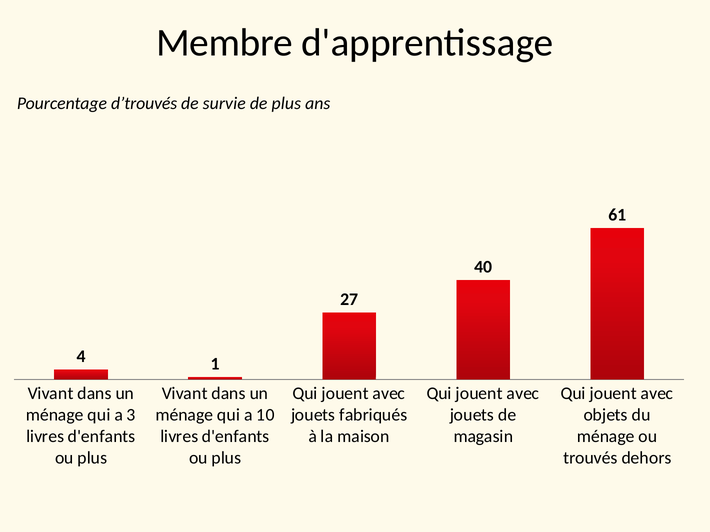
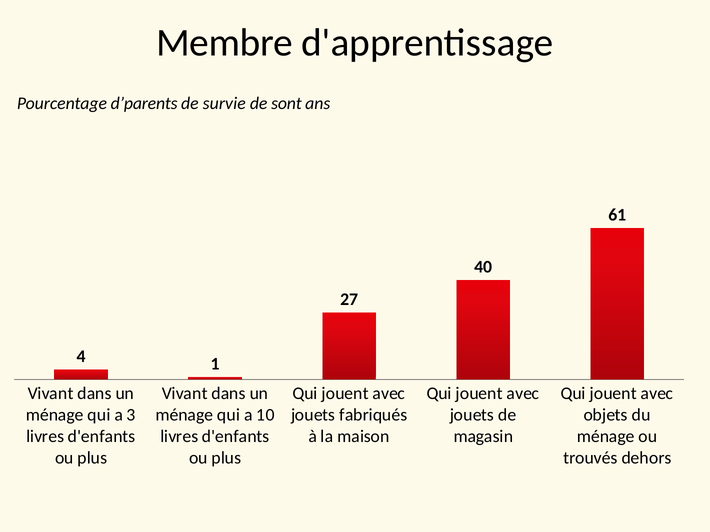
d’trouvés: d’trouvés -> d’parents
de plus: plus -> sont
